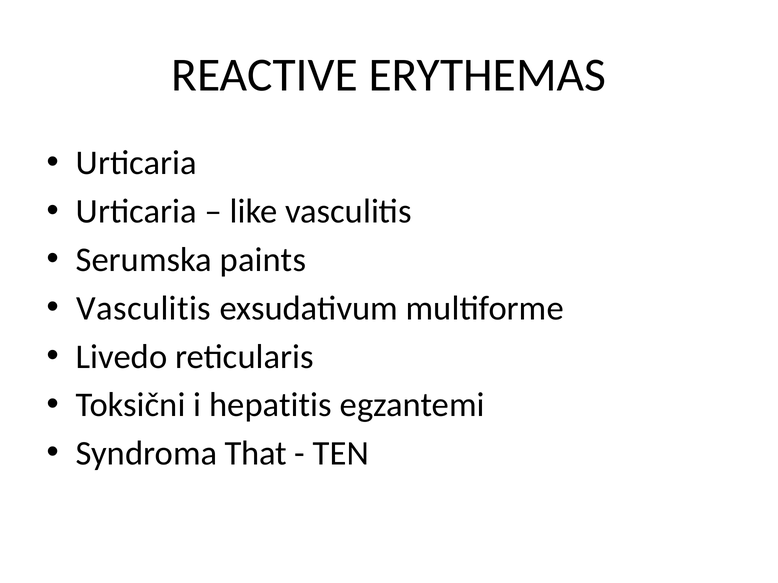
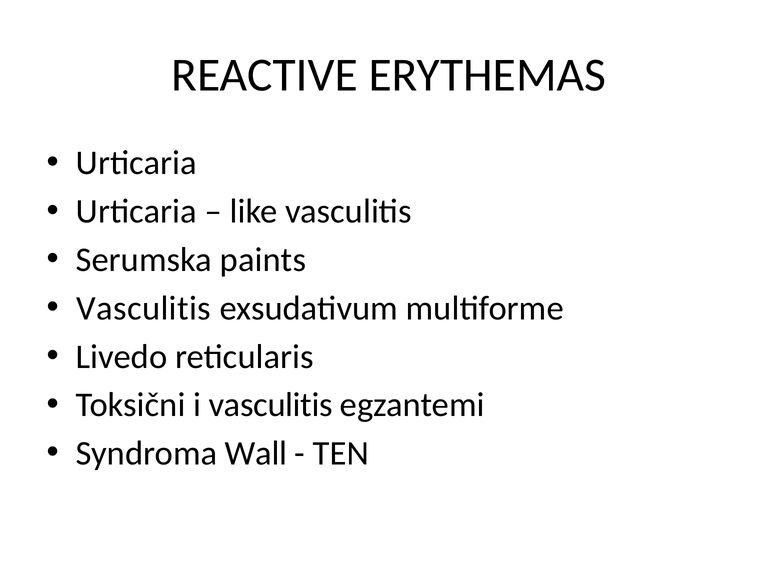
i hepatitis: hepatitis -> vasculitis
That: That -> Wall
